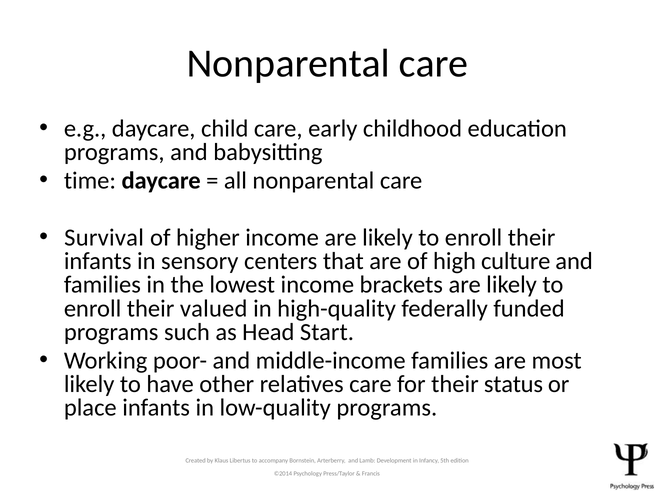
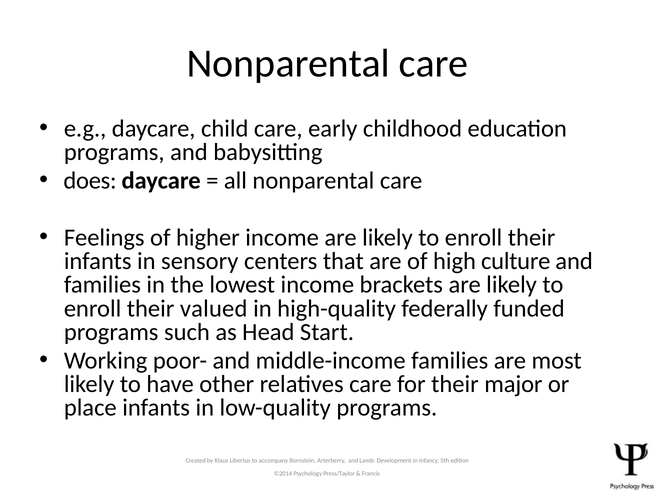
time: time -> does
Survival: Survival -> Feelings
status: status -> major
